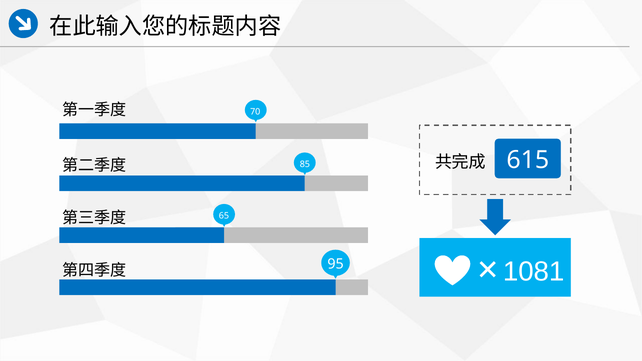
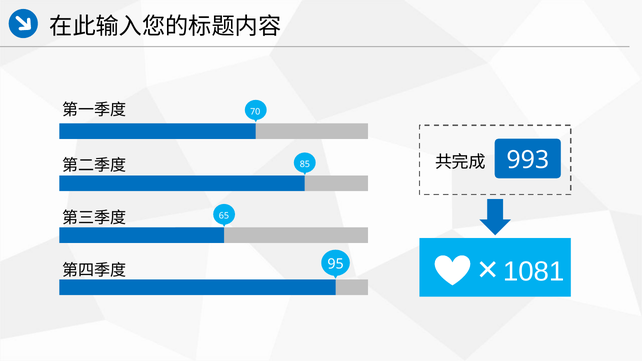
615: 615 -> 993
